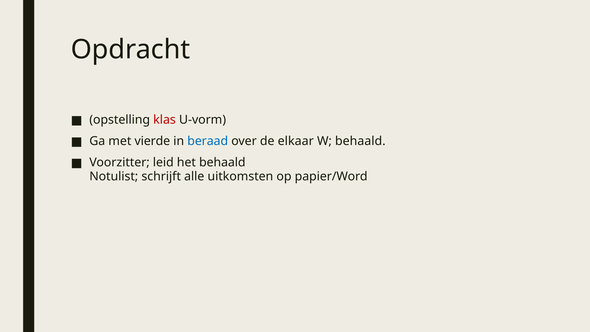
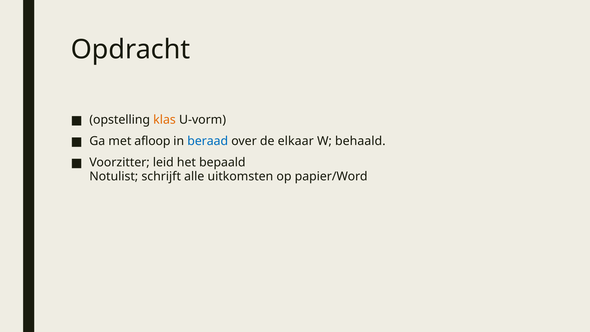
klas colour: red -> orange
vierde: vierde -> afloop
het behaald: behaald -> bepaald
